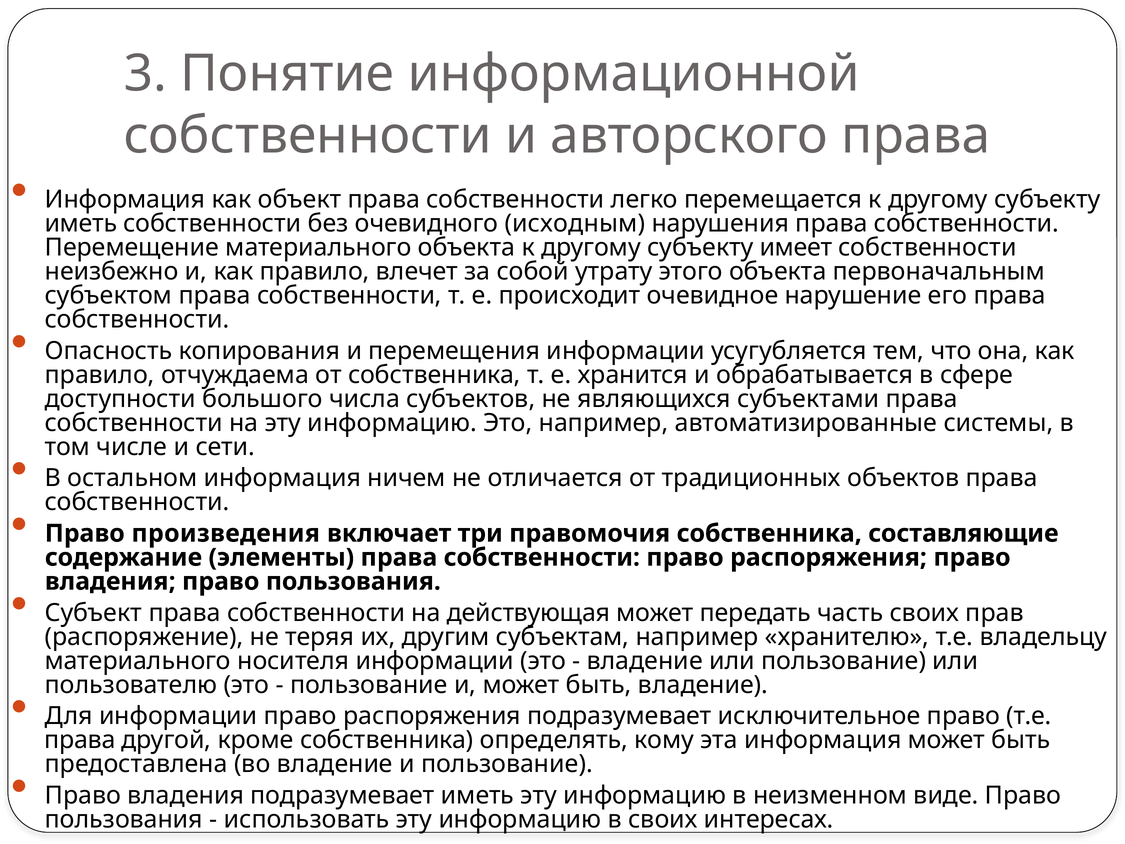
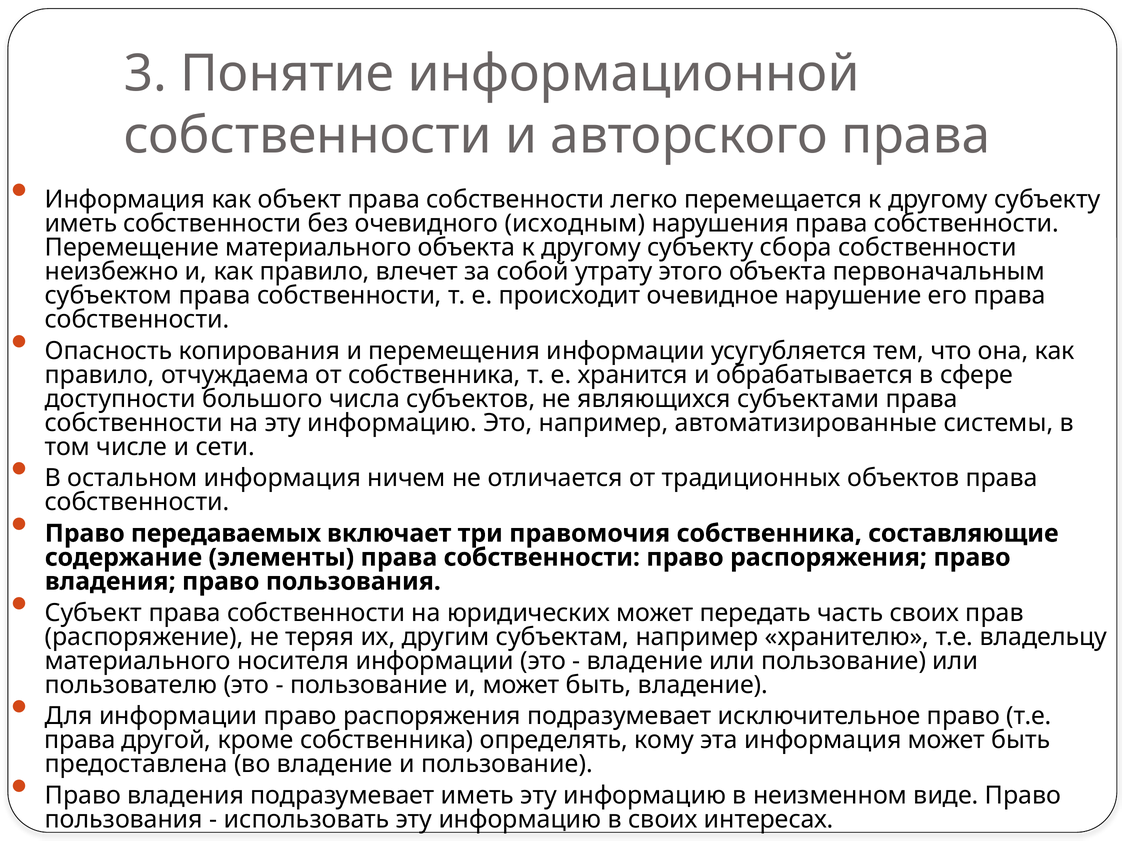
имеет: имеет -> сбора
произведения: произведения -> передаваемых
действующая: действующая -> юридических
